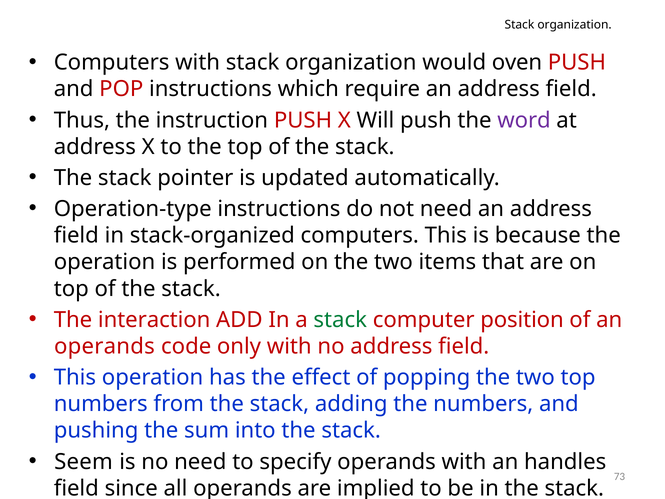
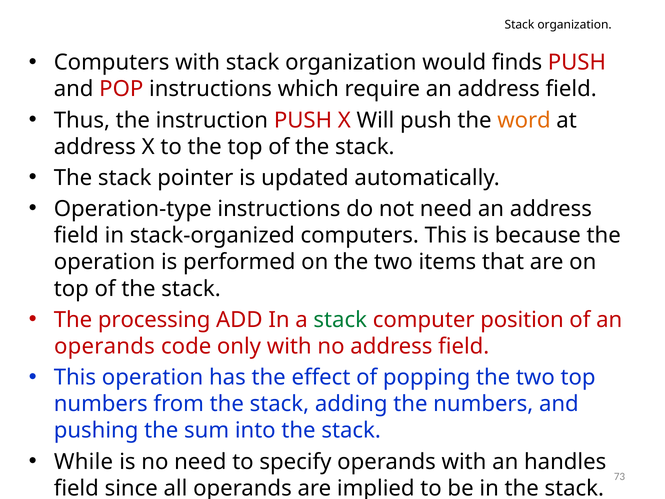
oven: oven -> finds
word colour: purple -> orange
interaction: interaction -> processing
Seem: Seem -> While
